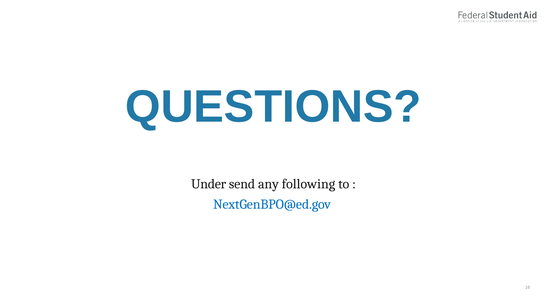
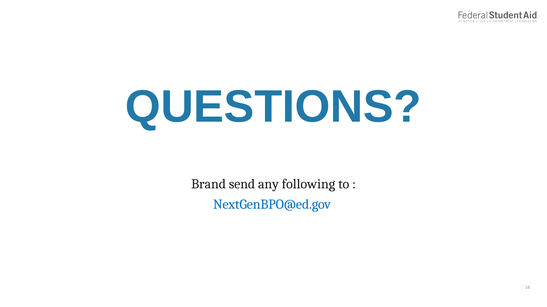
Under: Under -> Brand
